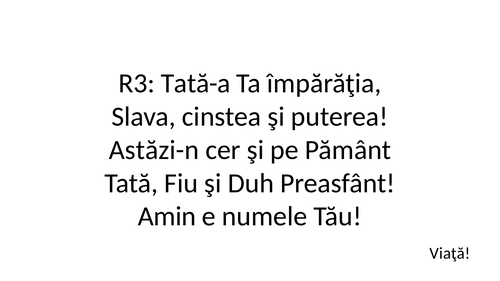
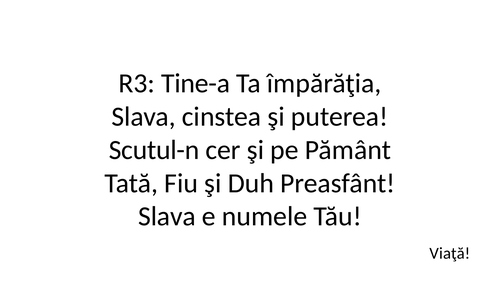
Tată-a: Tată-a -> Tine-a
Astăzi-n: Astăzi-n -> Scutul-n
Amin at (167, 217): Amin -> Slava
